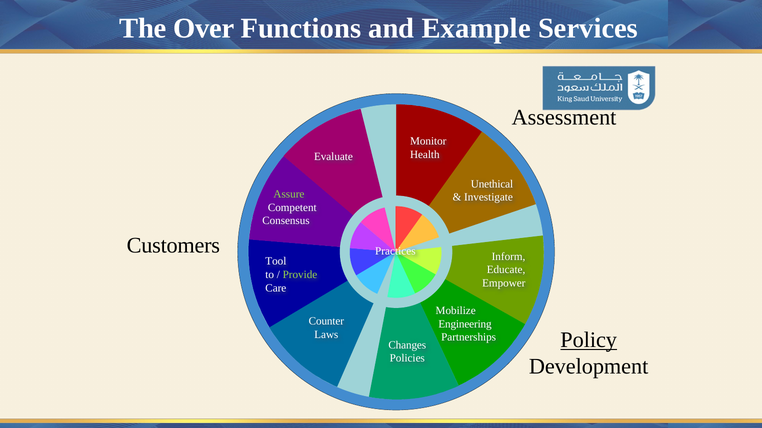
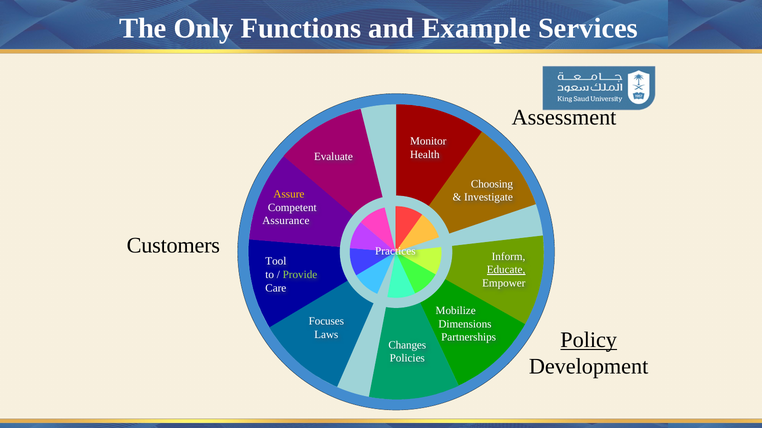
Over: Over -> Only
Unethical: Unethical -> Choosing
Assure colour: light green -> yellow
Consensus: Consensus -> Assurance
Educate underline: none -> present
Counter: Counter -> Focuses
Engineering: Engineering -> Dimensions
